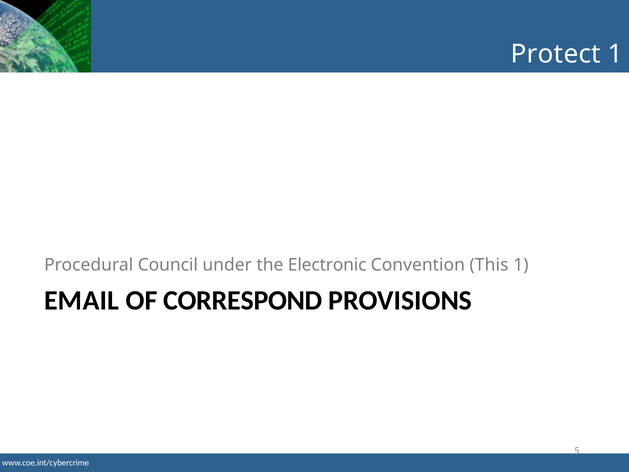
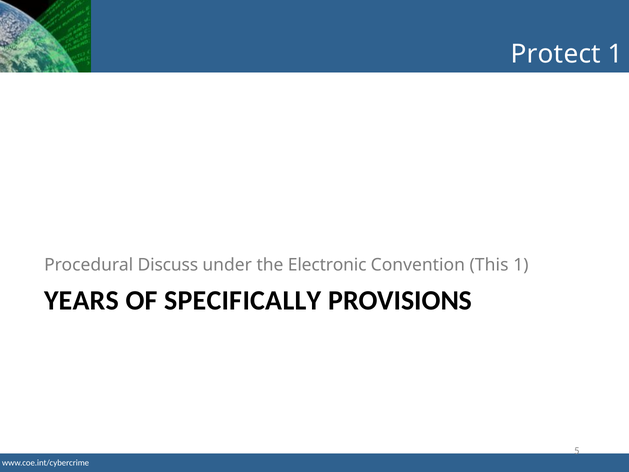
Council: Council -> Discuss
EMAIL: EMAIL -> YEARS
CORRESPOND: CORRESPOND -> SPECIFICALLY
